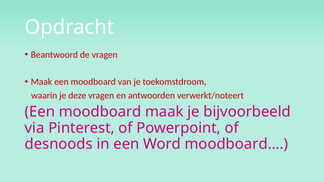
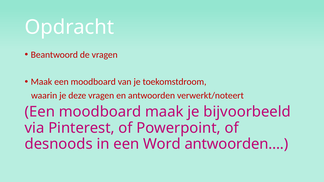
moodboard…: moodboard… -> antwoorden…
